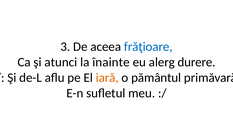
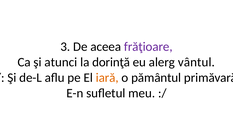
frăţioare colour: blue -> purple
înainte: înainte -> dorinţă
durere: durere -> vântul
